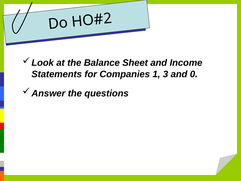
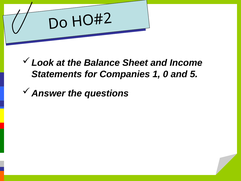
3: 3 -> 0
0: 0 -> 5
